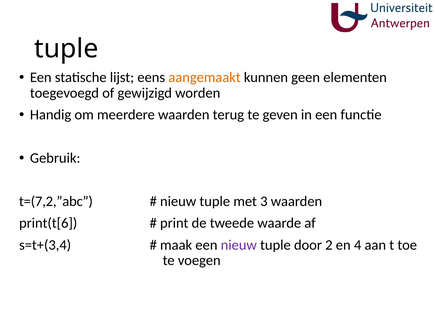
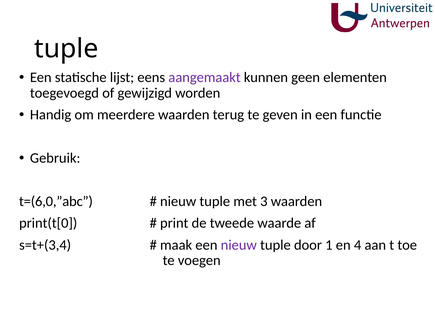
aangemaakt colour: orange -> purple
t=(7,2,”abc: t=(7,2,”abc -> t=(6,0,”abc
print(t[6: print(t[6 -> print(t[0
2: 2 -> 1
